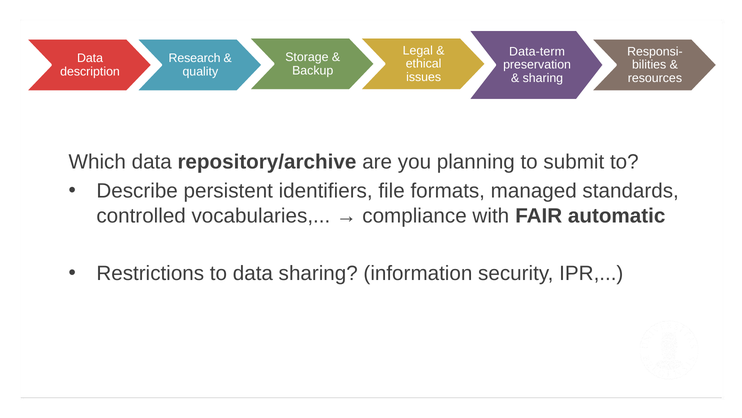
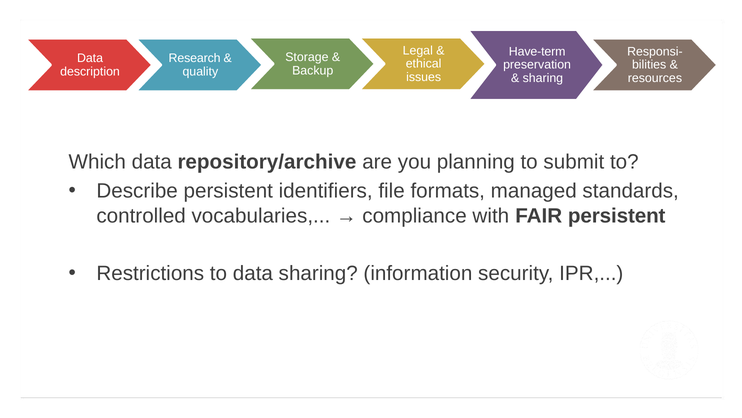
Data-term: Data-term -> Have-term
FAIR automatic: automatic -> persistent
